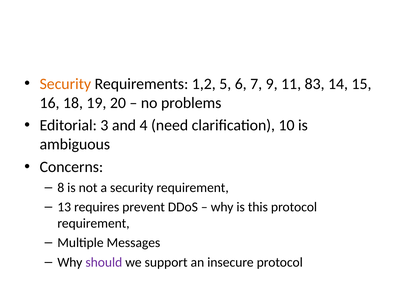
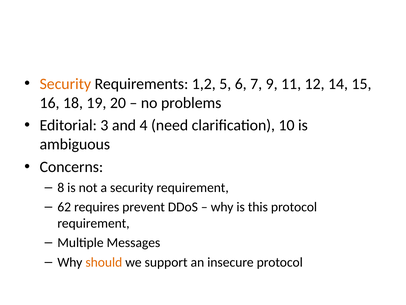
83: 83 -> 12
13: 13 -> 62
should colour: purple -> orange
